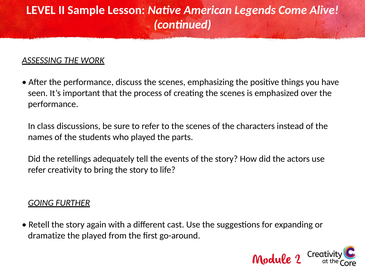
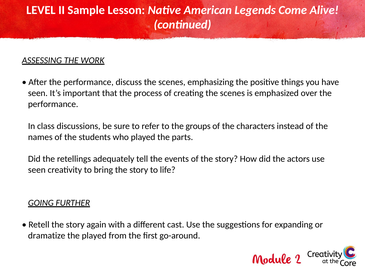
to the scenes: scenes -> groups
refer at (37, 170): refer -> seen
